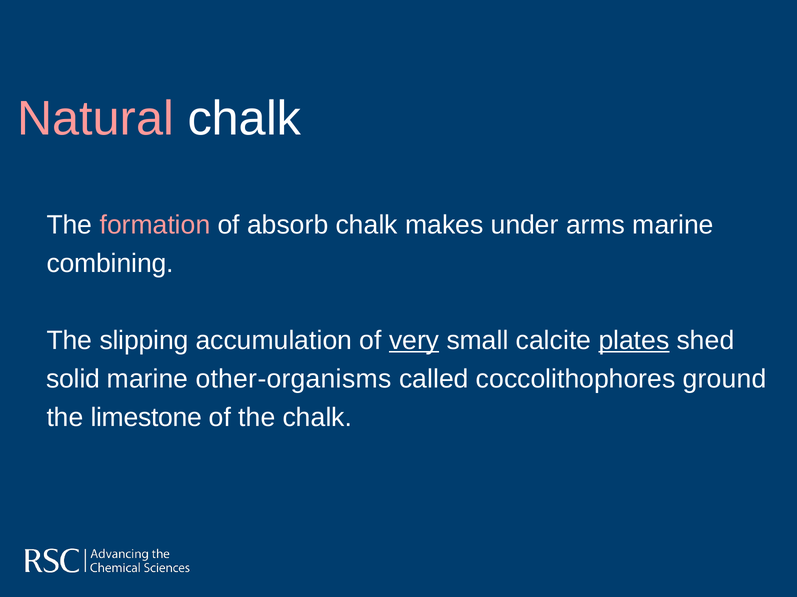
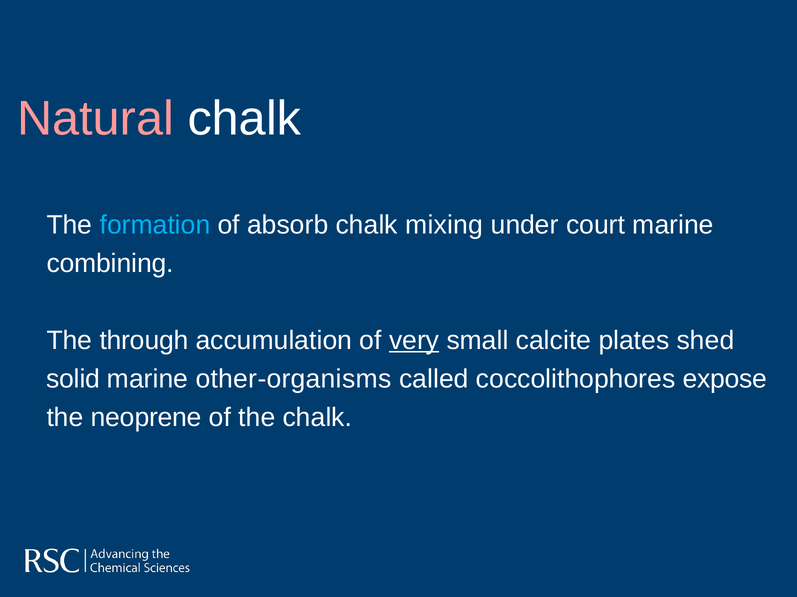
formation colour: pink -> light blue
makes: makes -> mixing
arms: arms -> court
slipping: slipping -> through
plates underline: present -> none
ground: ground -> expose
limestone: limestone -> neoprene
